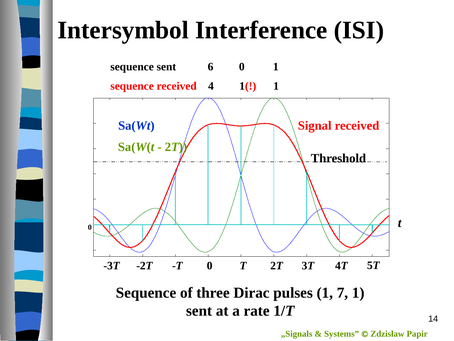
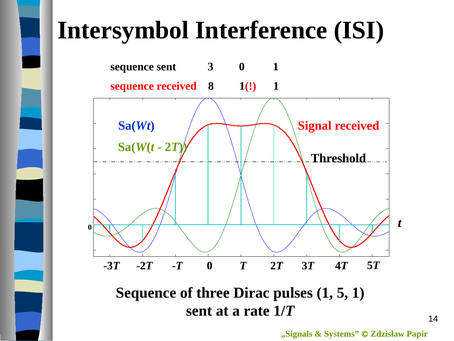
6: 6 -> 3
4: 4 -> 8
7: 7 -> 5
